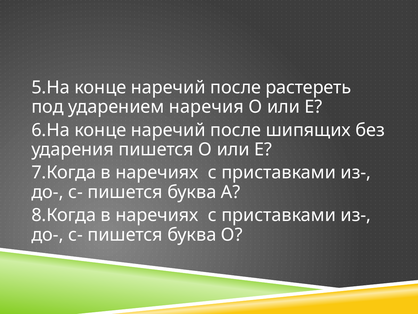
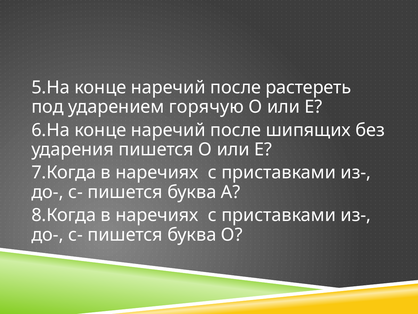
наречия: наречия -> горячую
